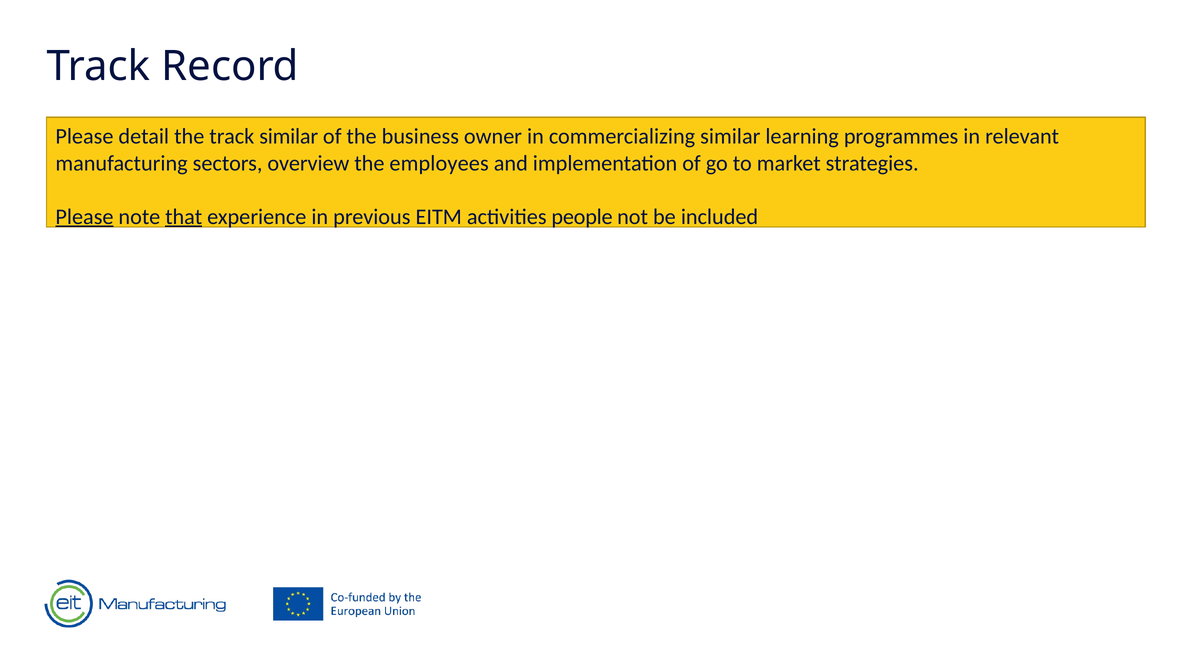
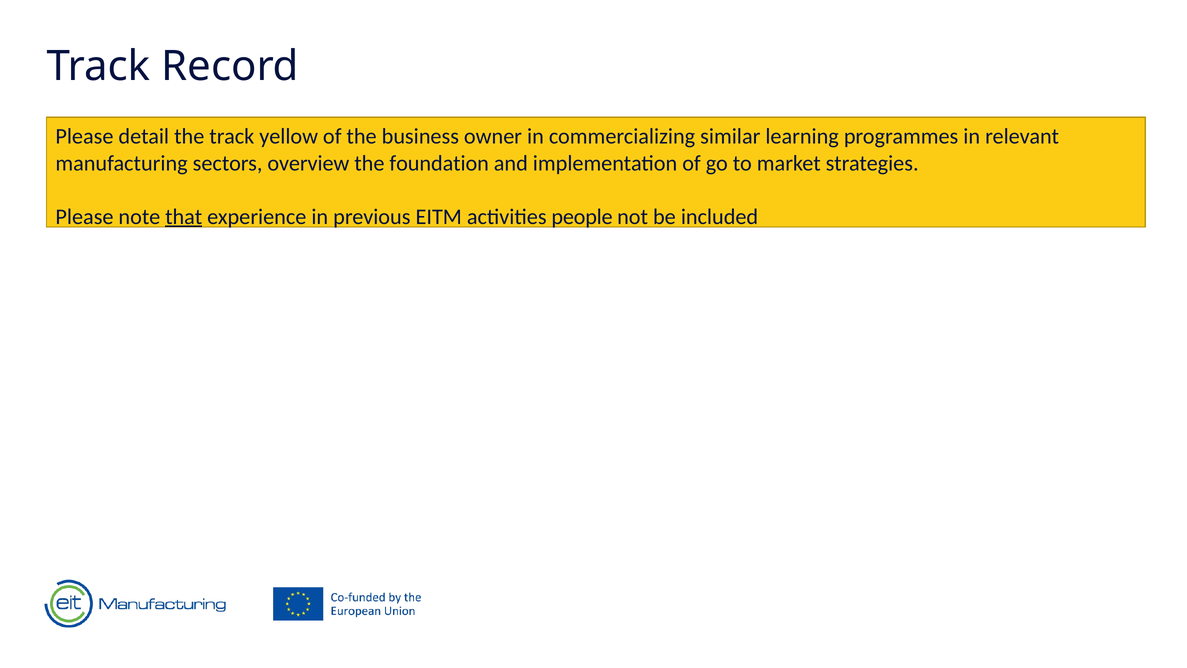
track similar: similar -> yellow
employees: employees -> foundation
Please at (84, 217) underline: present -> none
